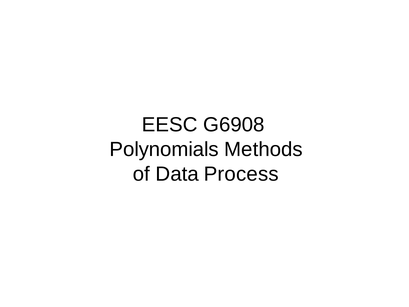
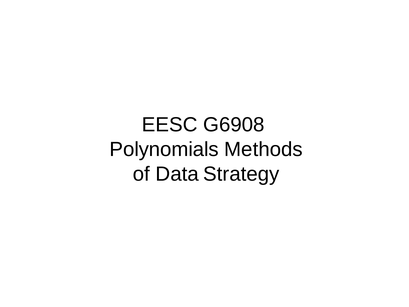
Process: Process -> Strategy
